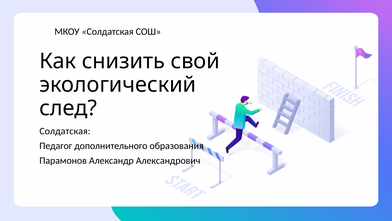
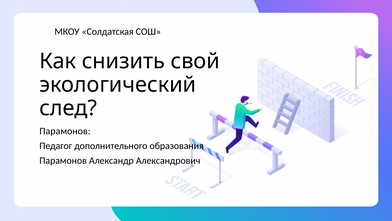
Солдатская at (65, 131): Солдатская -> Парамонов
